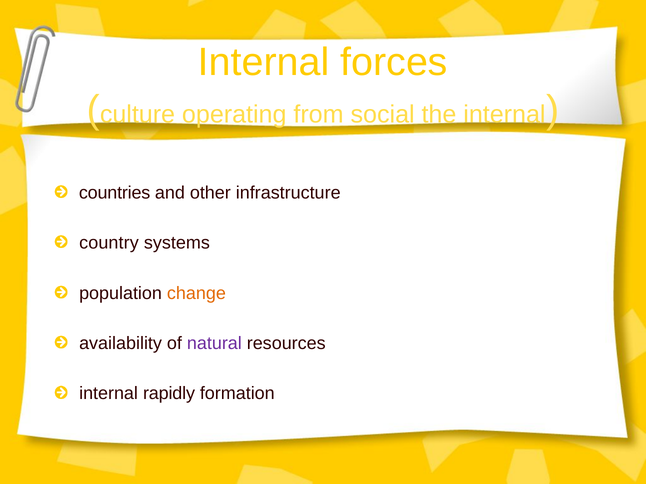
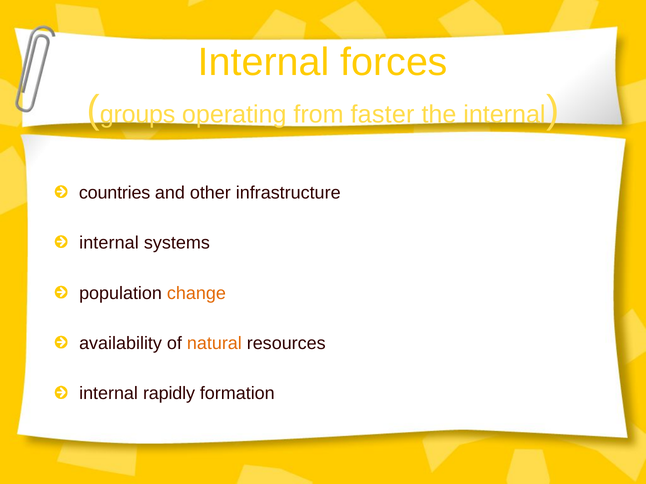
culture: culture -> groups
social: social -> faster
country at (109, 243): country -> internal
natural colour: purple -> orange
